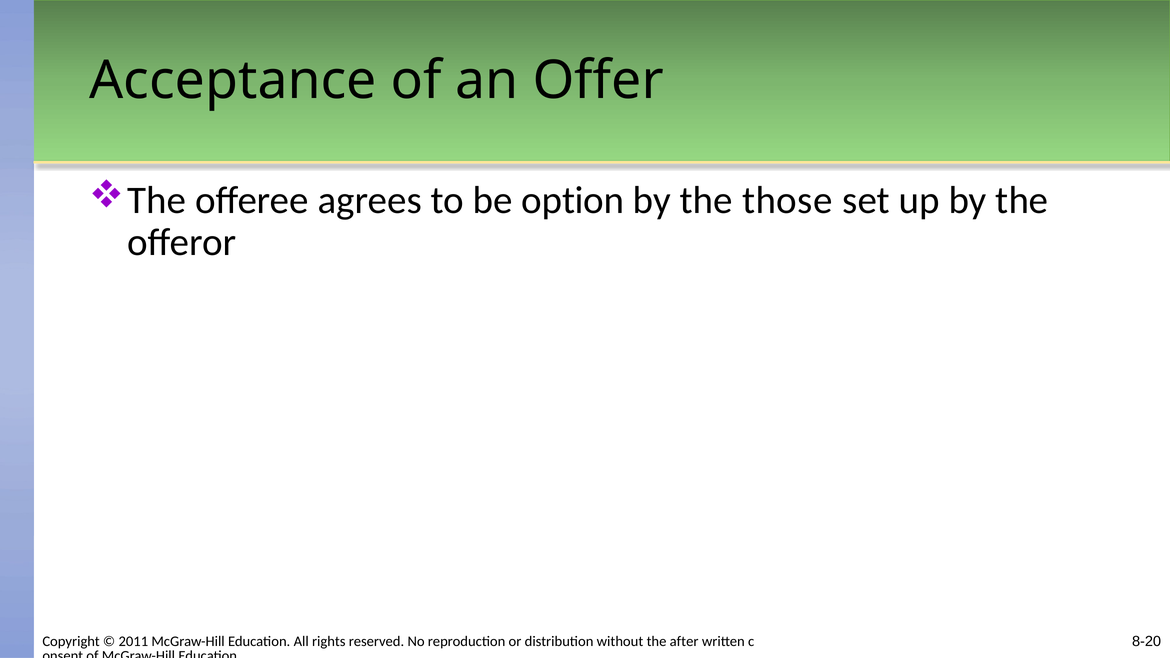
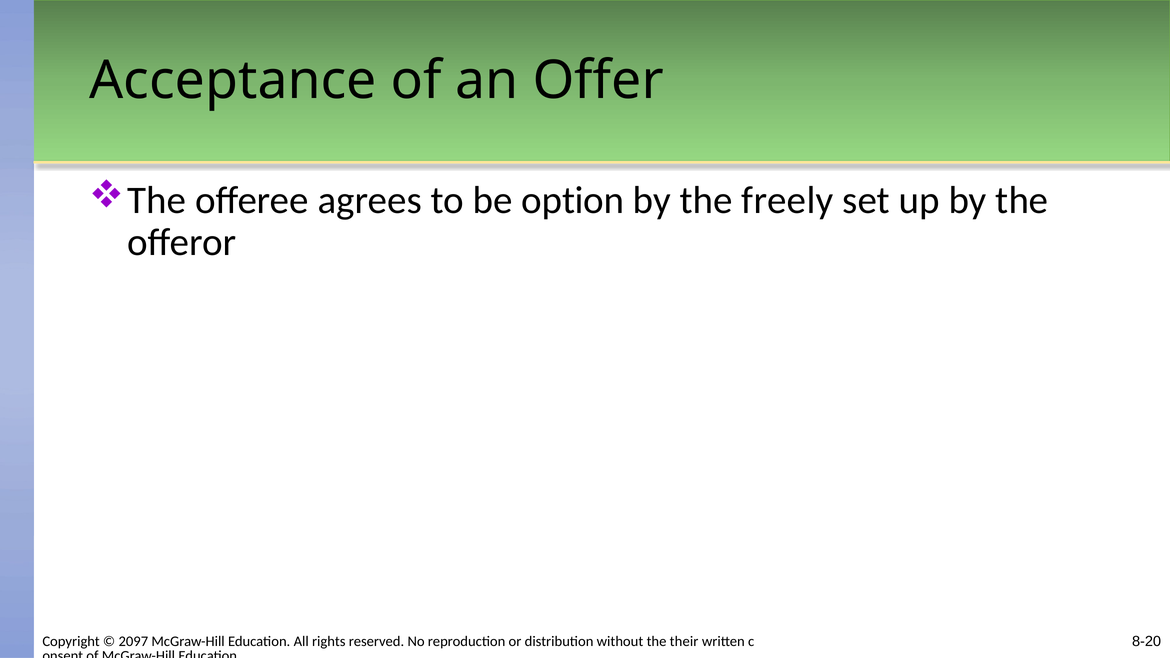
those: those -> freely
2011: 2011 -> 2097
after: after -> their
